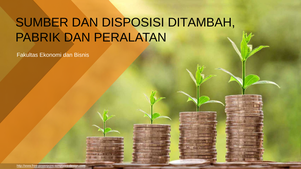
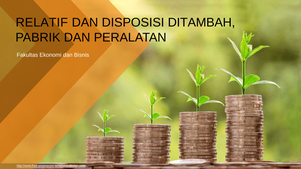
SUMBER: SUMBER -> RELATIF
